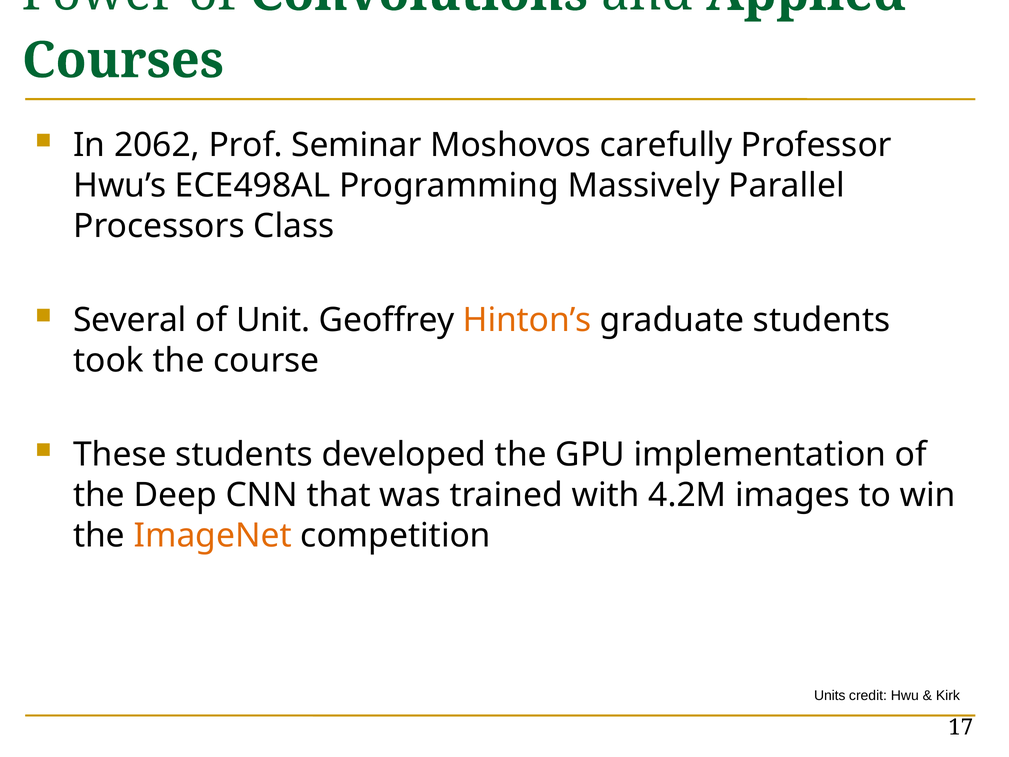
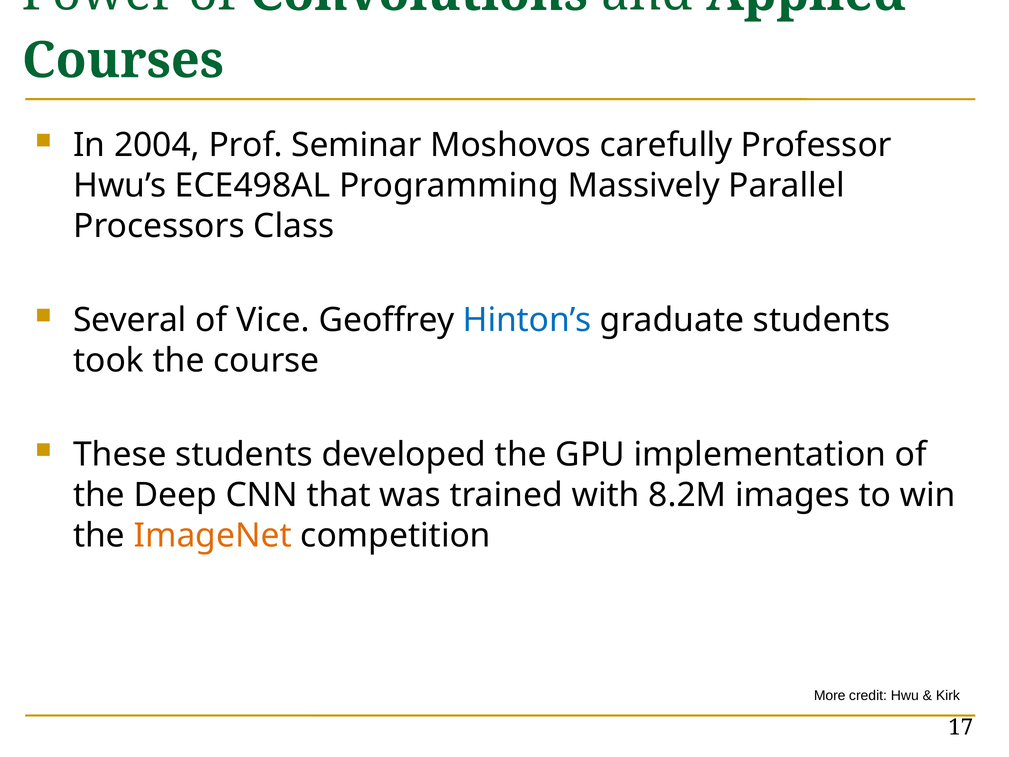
2062: 2062 -> 2004
Unit: Unit -> Vice
Hinton’s colour: orange -> blue
4.2M: 4.2M -> 8.2M
Units: Units -> More
